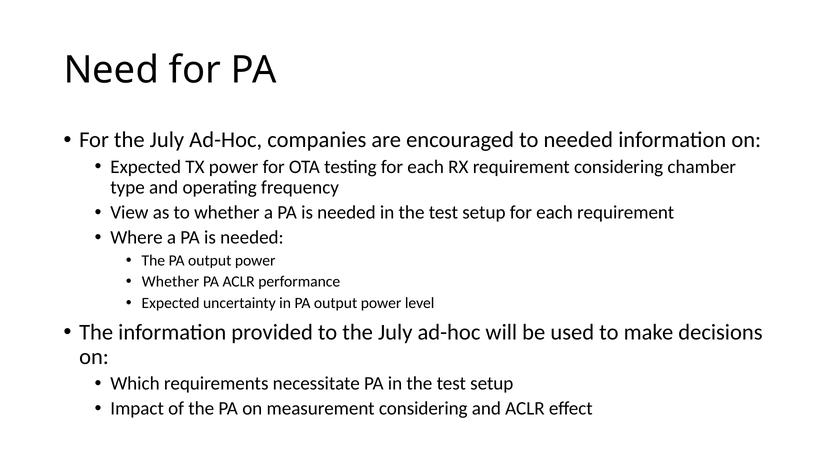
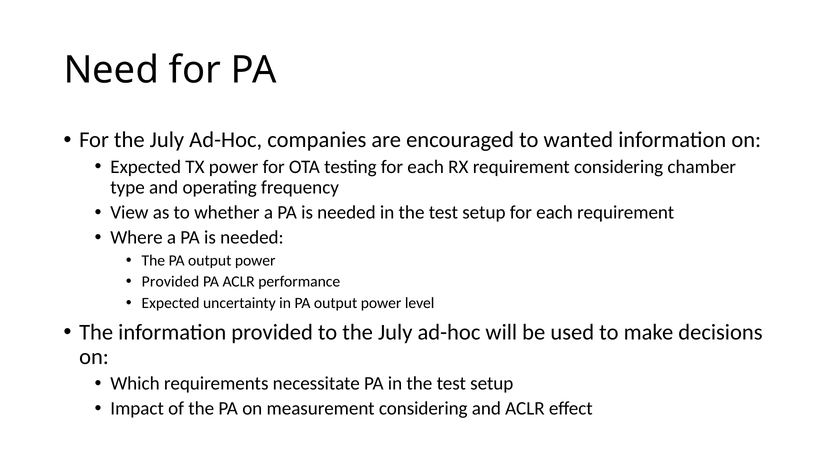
to needed: needed -> wanted
Whether at (171, 282): Whether -> Provided
